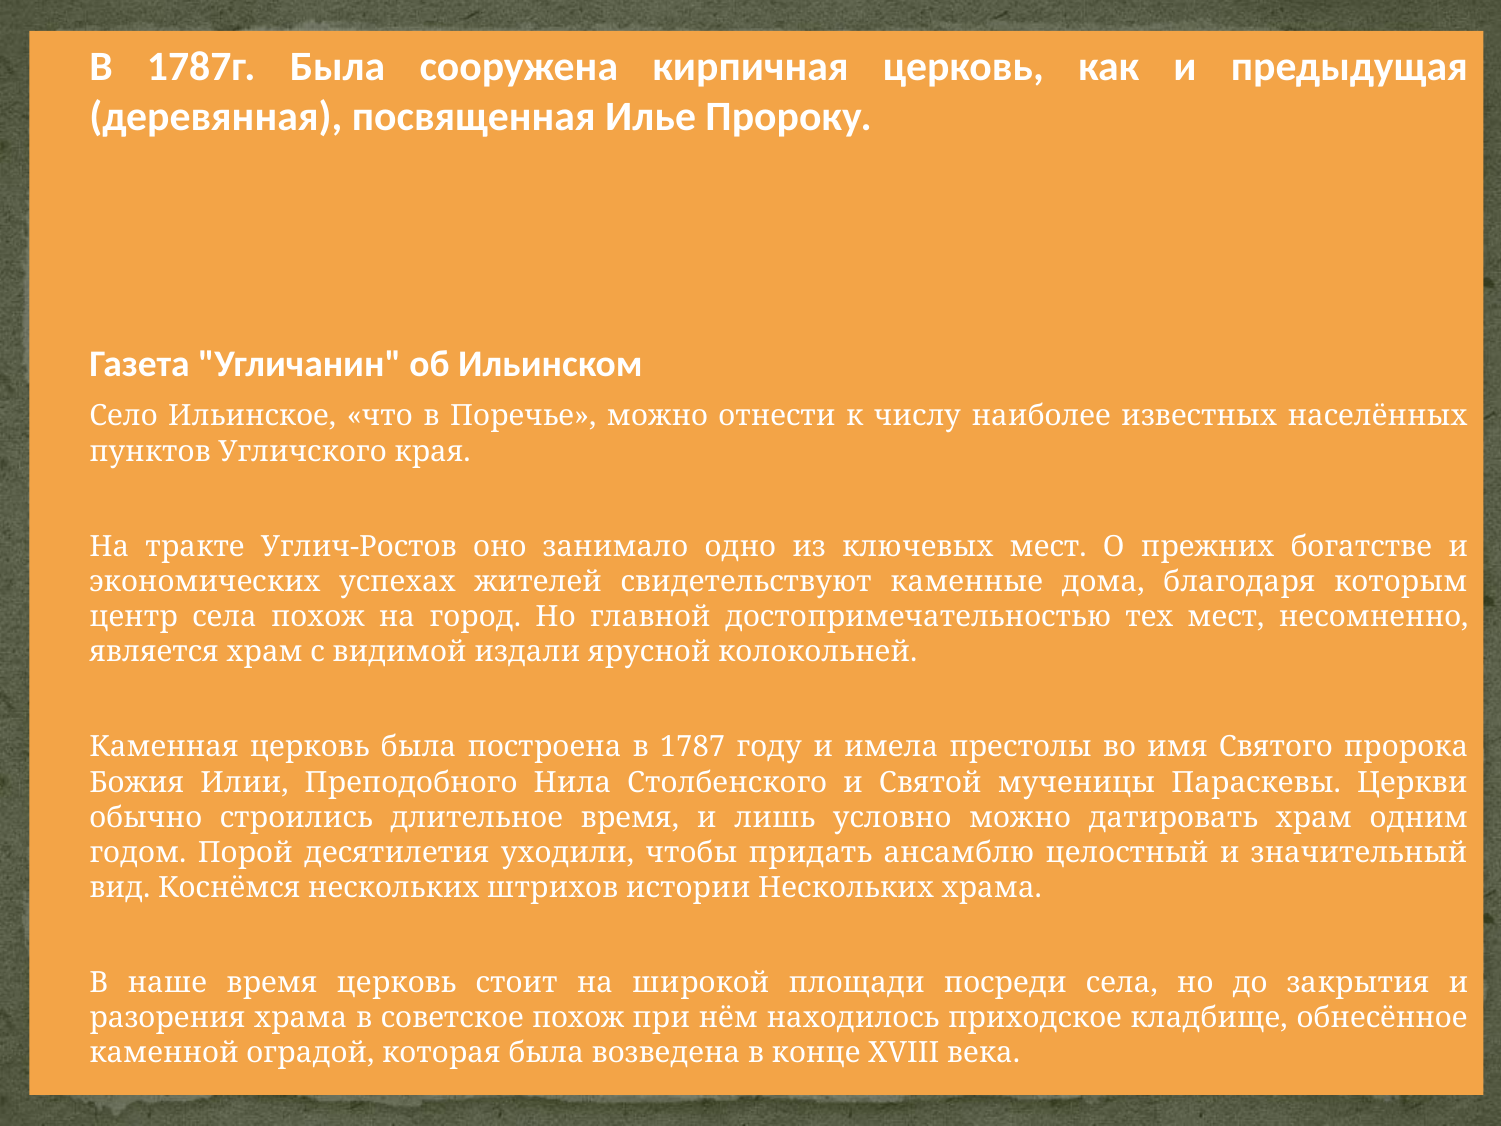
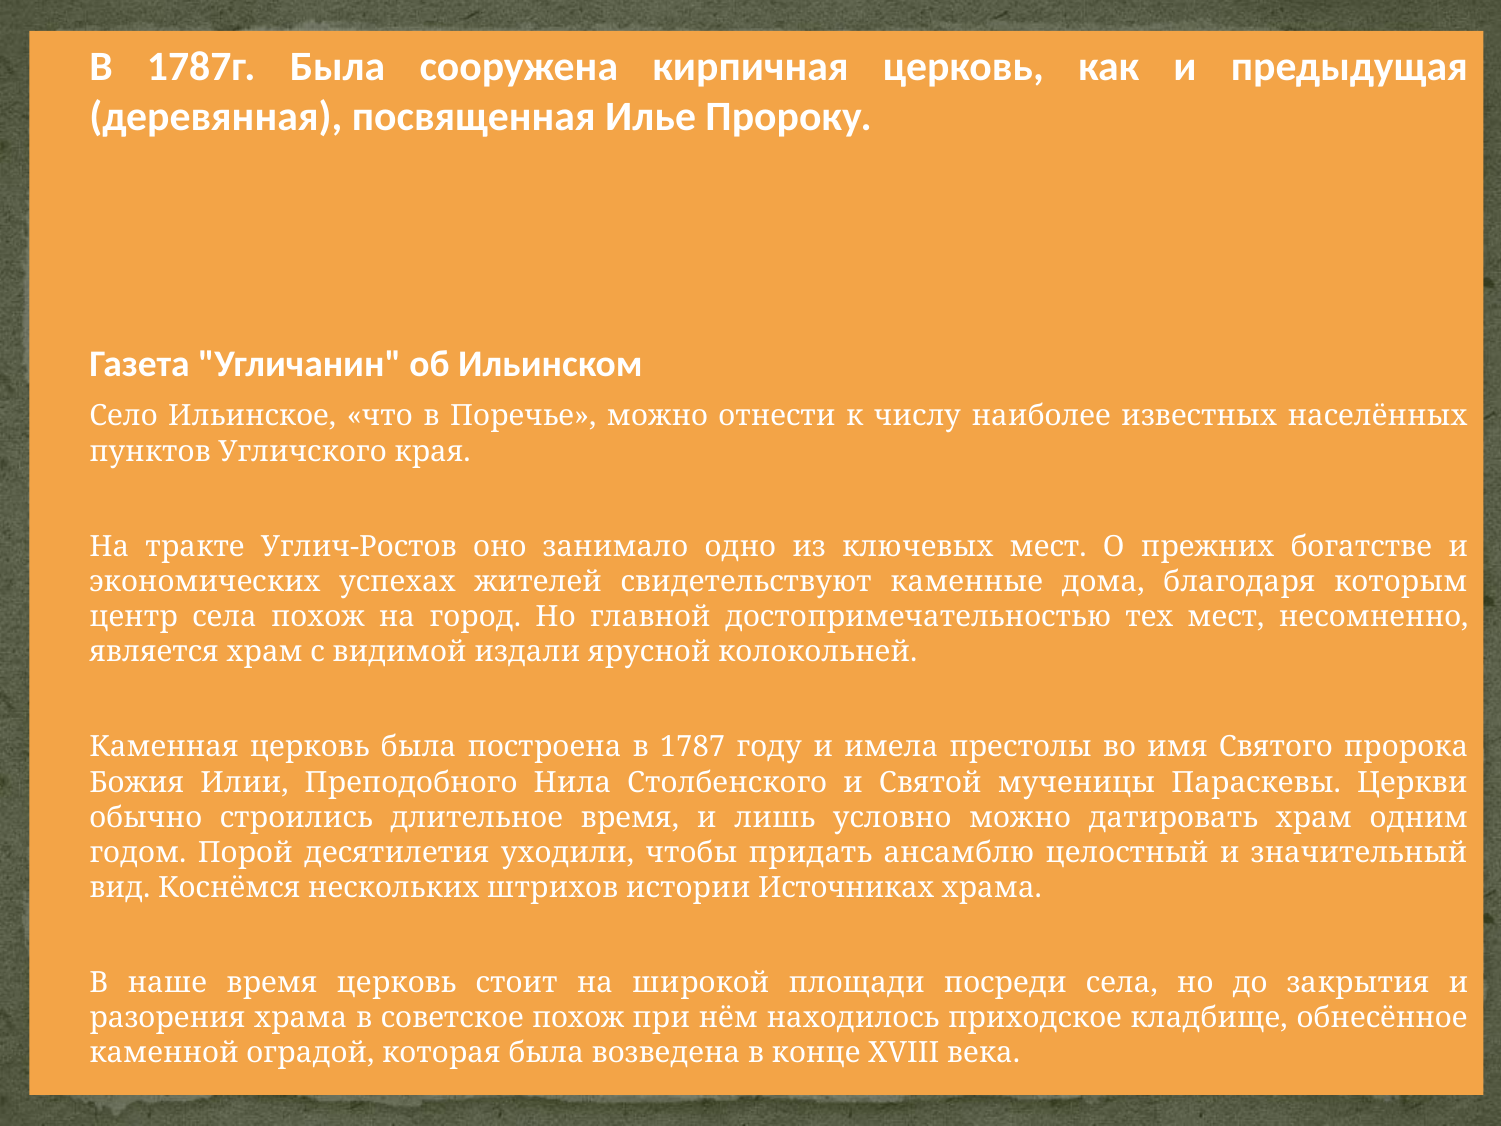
истории Нескольких: Нескольких -> Источниках
